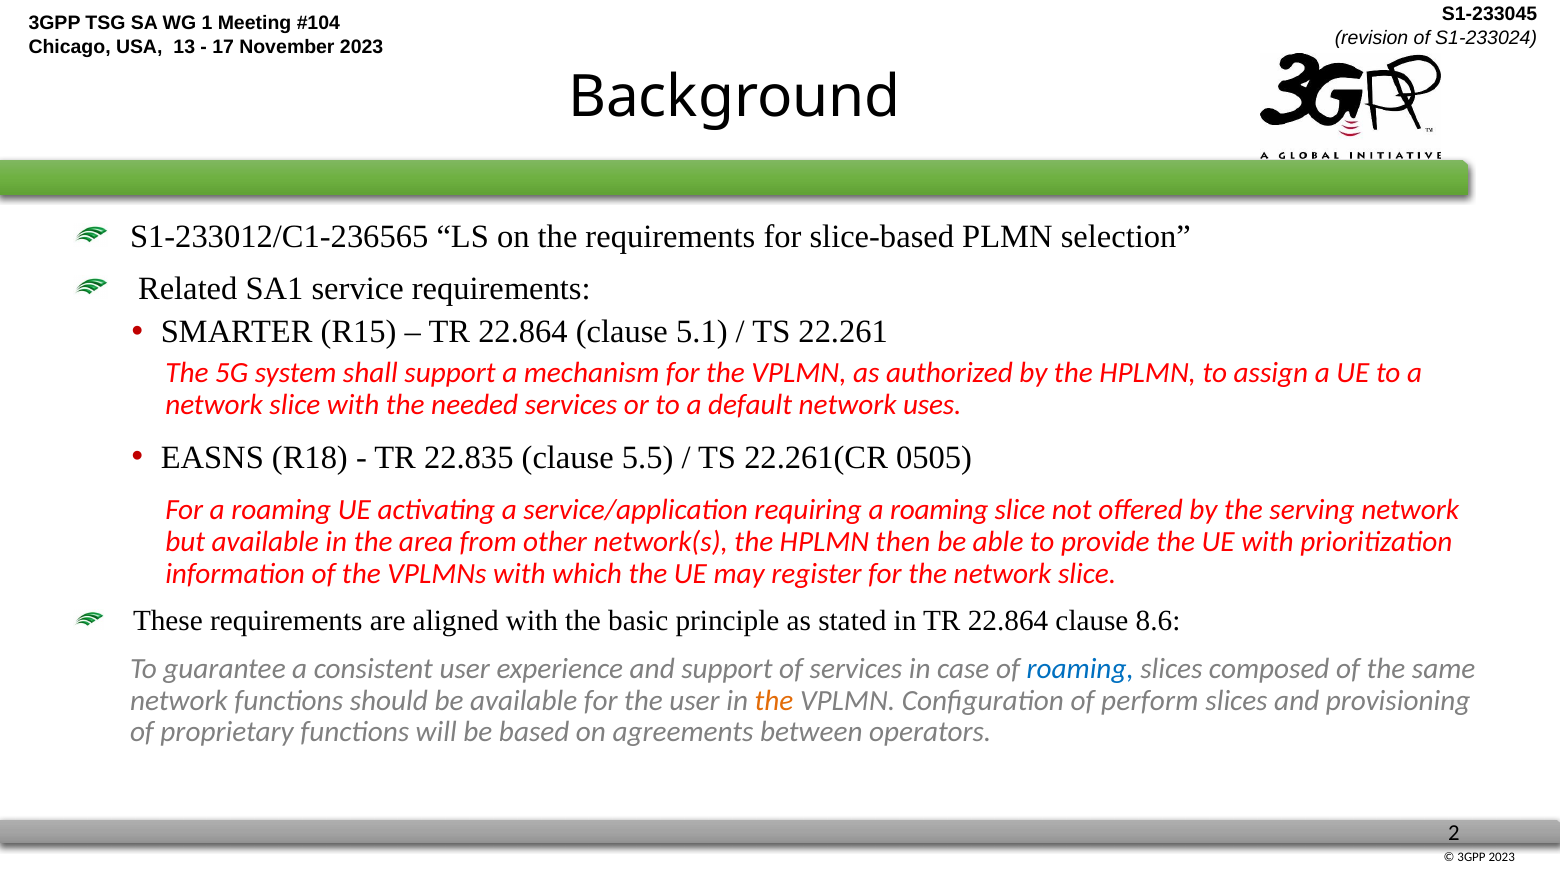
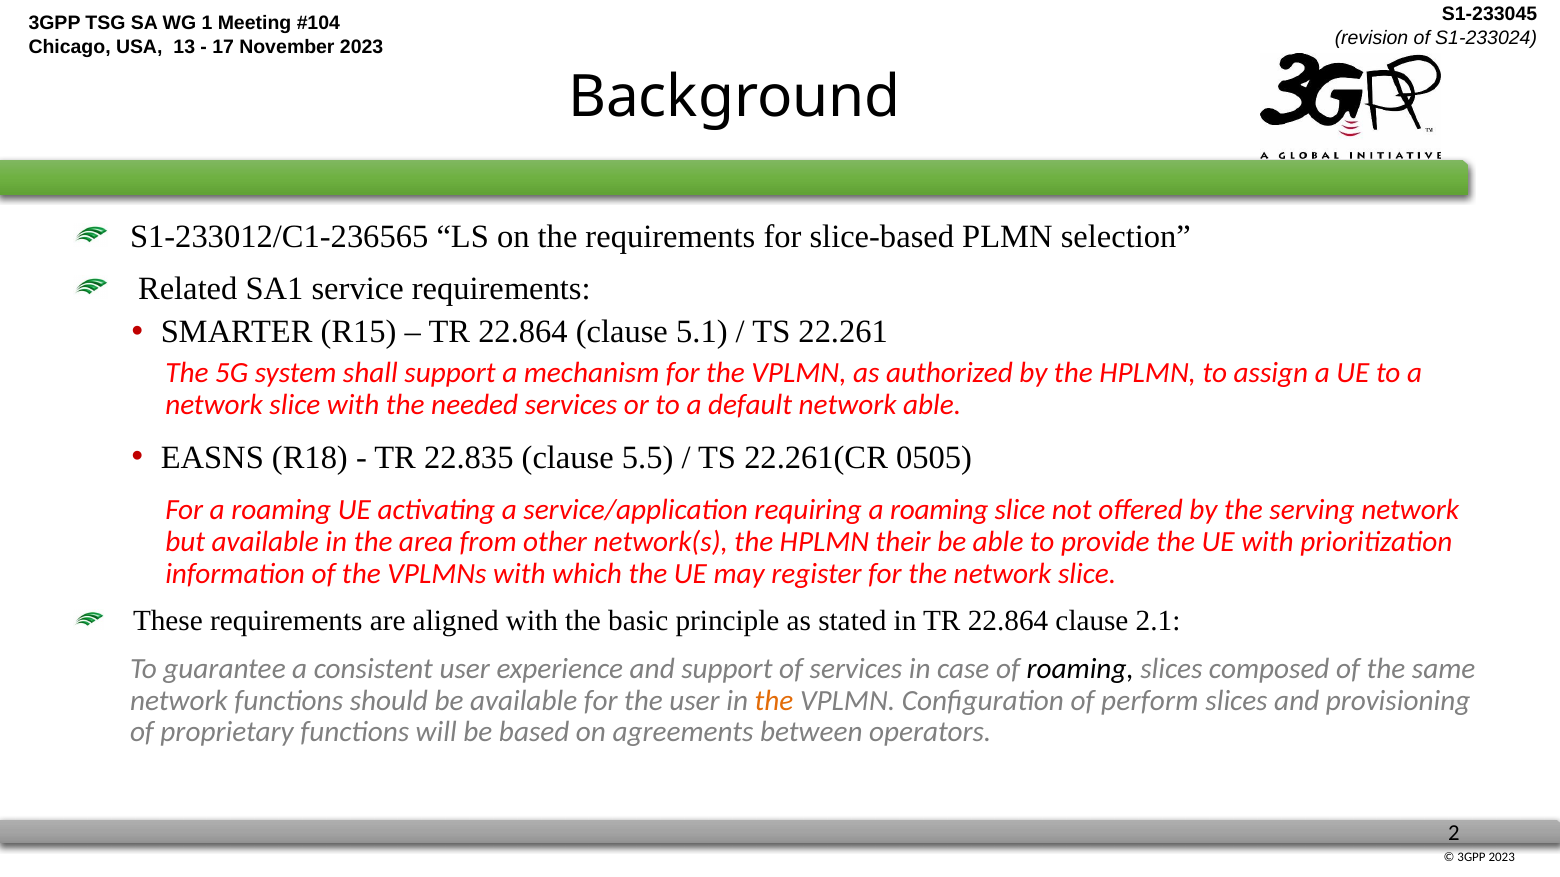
network uses: uses -> able
then: then -> their
8.6: 8.6 -> 2.1
roaming at (1080, 670) colour: blue -> black
